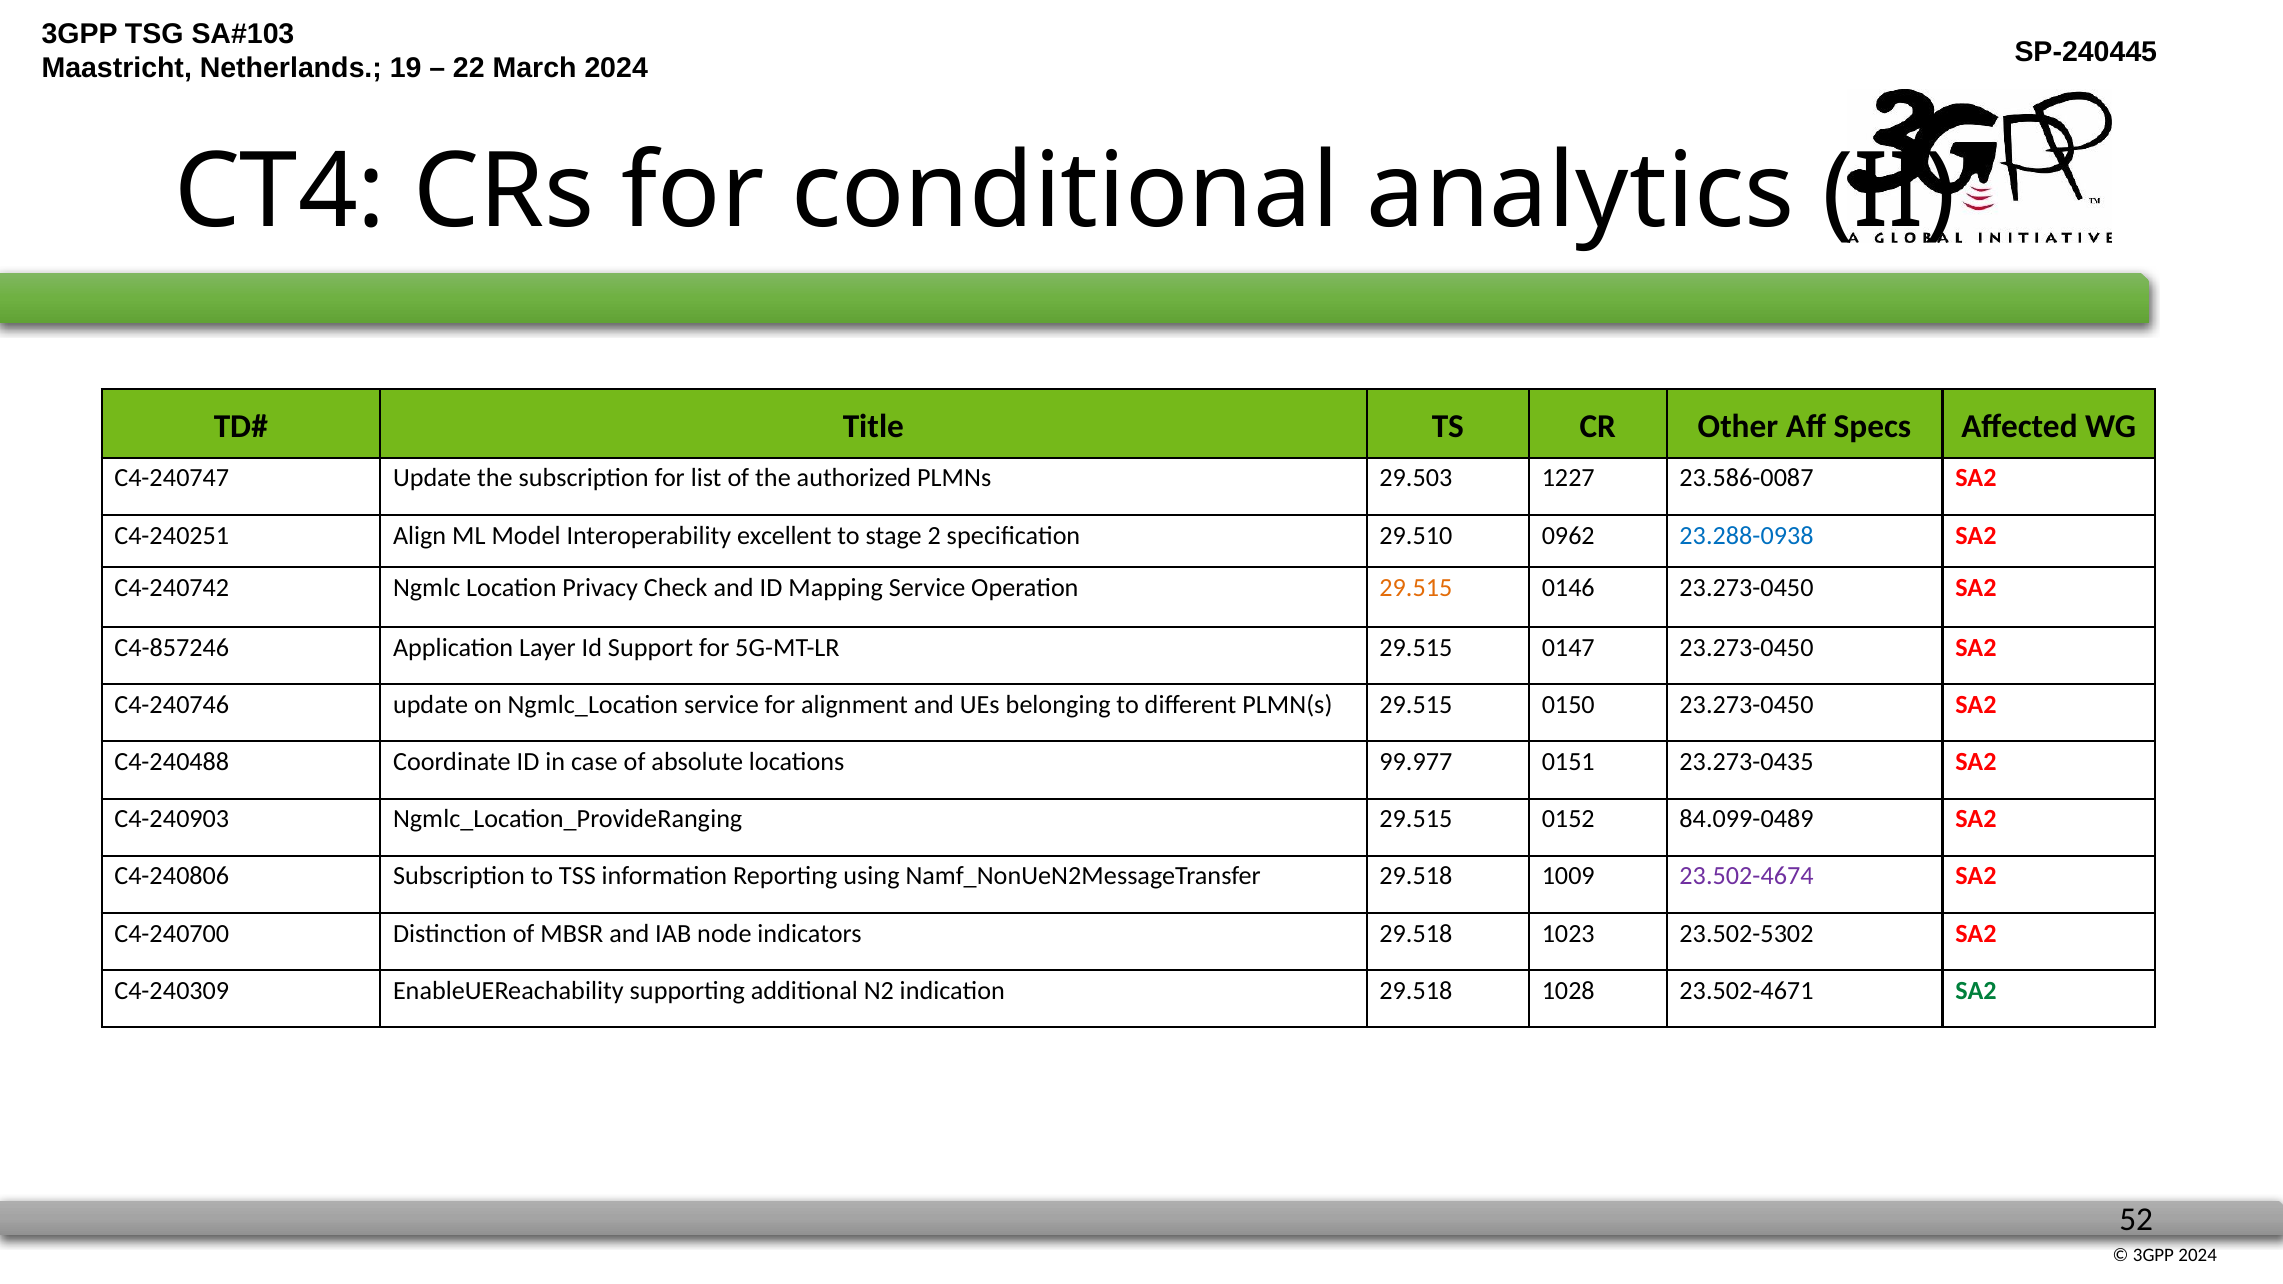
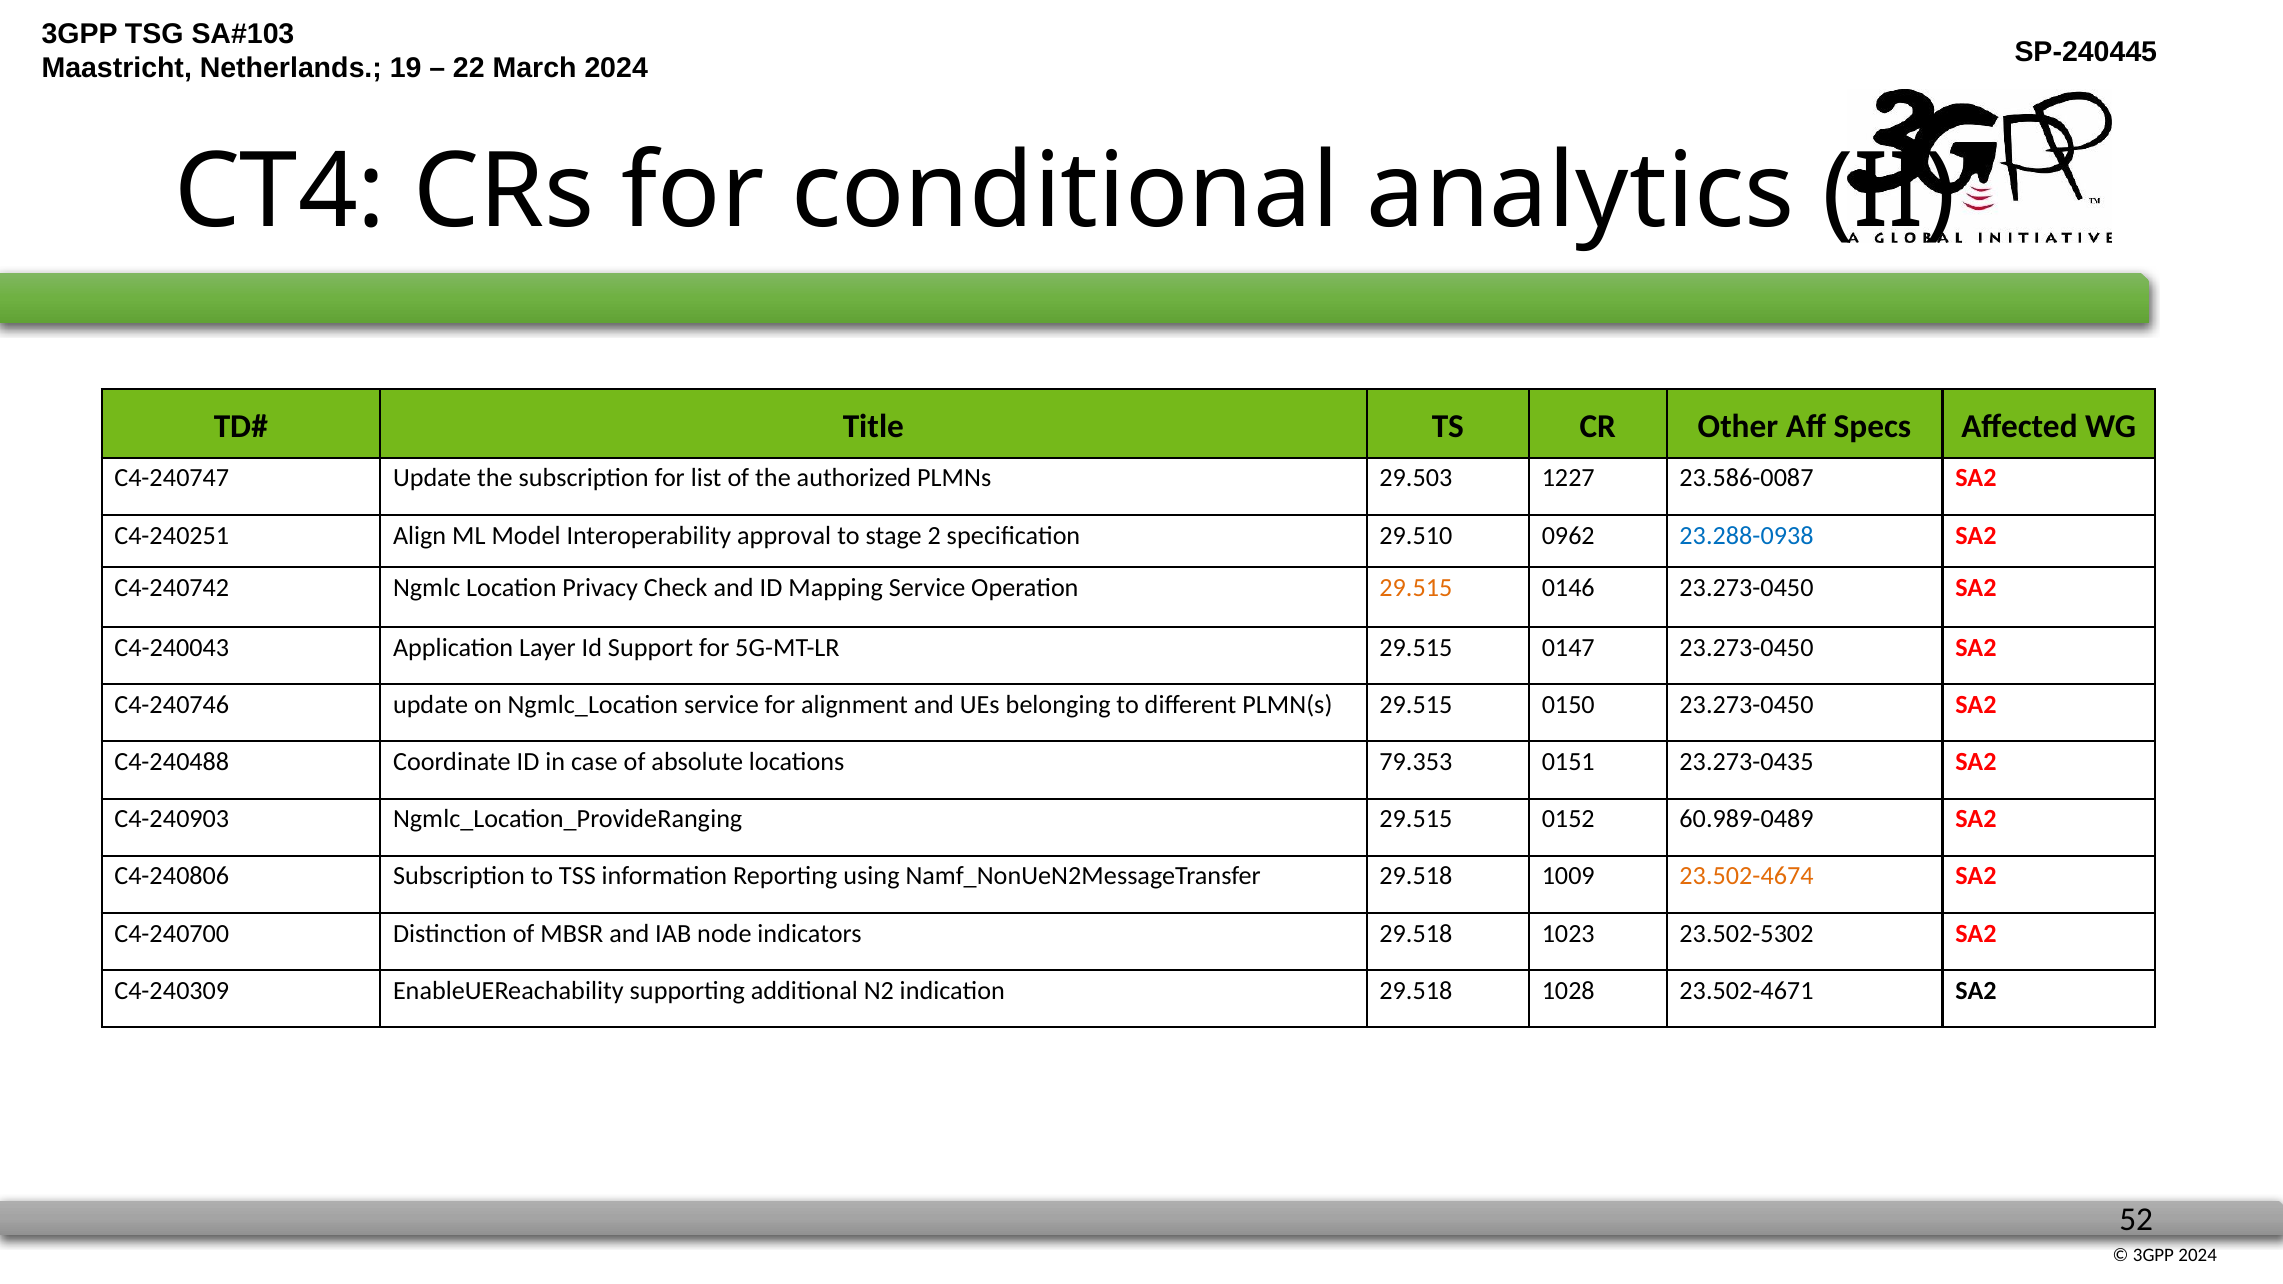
excellent: excellent -> approval
C4-857246: C4-857246 -> C4-240043
99.977: 99.977 -> 79.353
84.099-0489: 84.099-0489 -> 60.989-0489
23.502-4674 colour: purple -> orange
SA2 at (1976, 991) colour: green -> black
